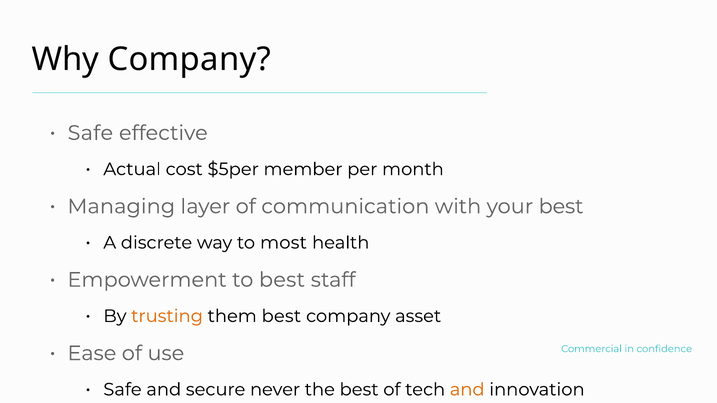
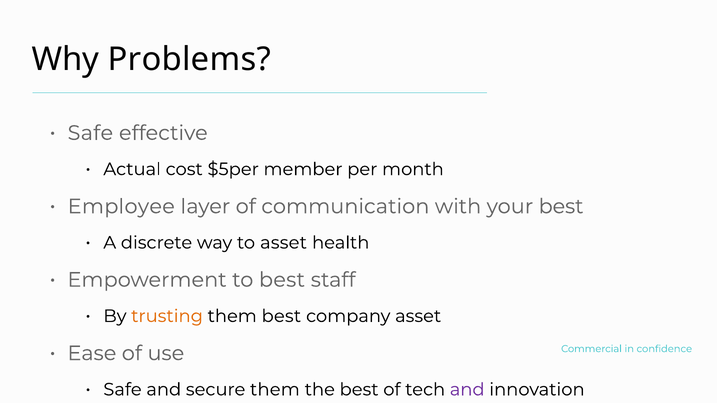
Why Company: Company -> Problems
Managing: Managing -> Employee
to most: most -> asset
secure never: never -> them
and at (467, 390) colour: orange -> purple
